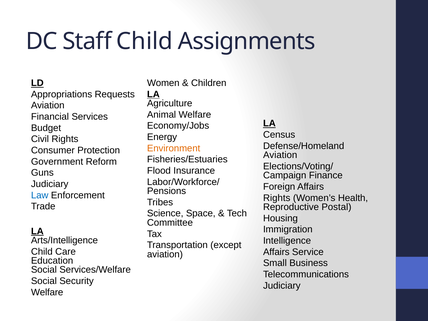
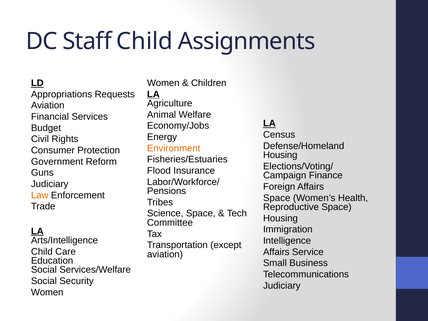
Aviation at (280, 155): Aviation -> Housing
Law colour: blue -> orange
Rights at (277, 198): Rights -> Space
Reproductive Postal: Postal -> Space
Welfare at (47, 292): Welfare -> Women
